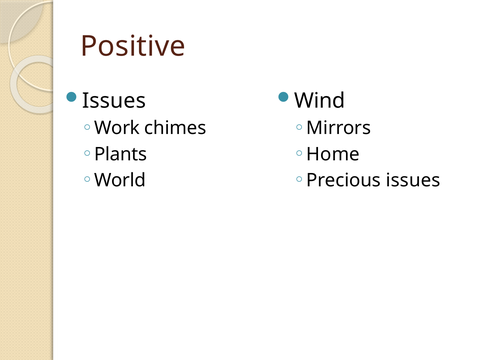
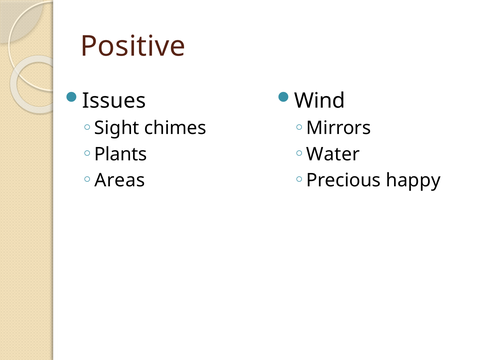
Work: Work -> Sight
Home: Home -> Water
World: World -> Areas
Precious issues: issues -> happy
